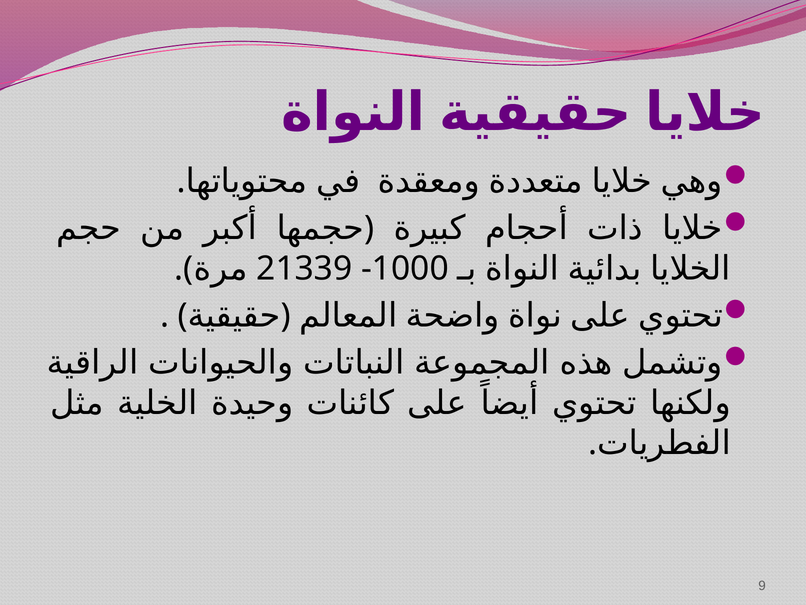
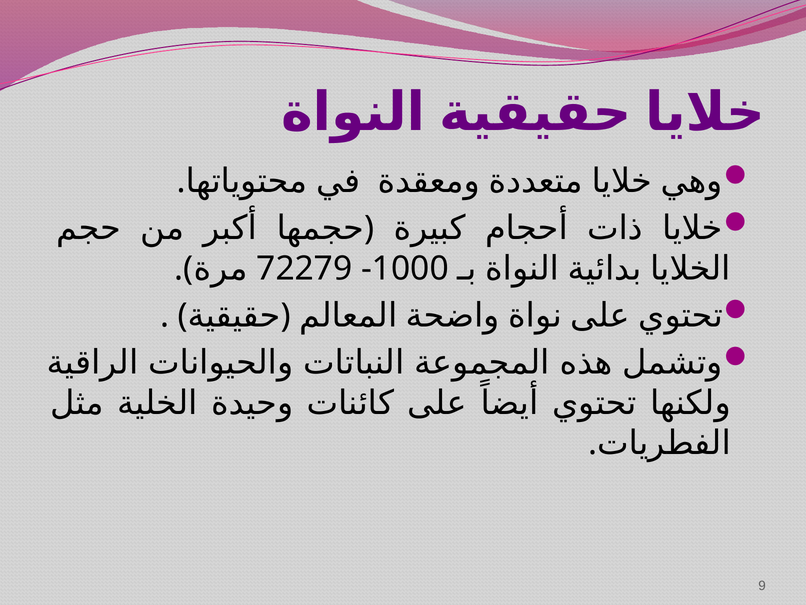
21339: 21339 -> 72279
